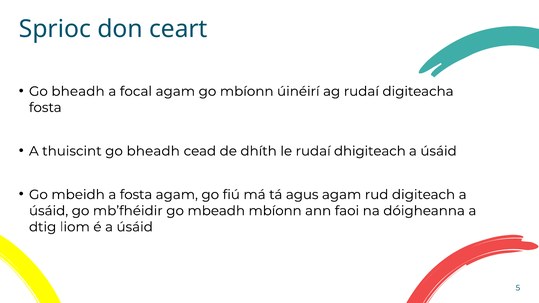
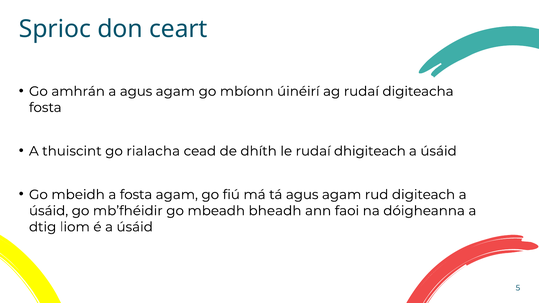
bheadh at (78, 91): bheadh -> amhrán
a focal: focal -> agus
thuiscint go bheadh: bheadh -> rialacha
mbeadh mbíonn: mbíonn -> bheadh
